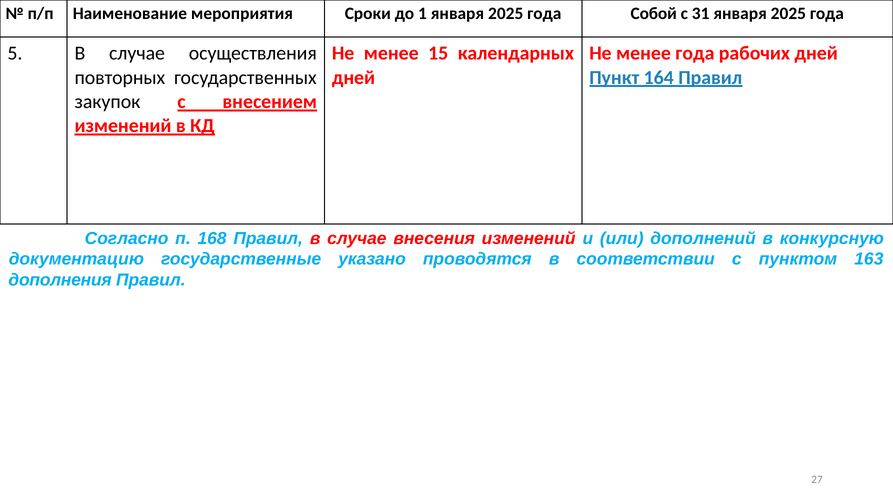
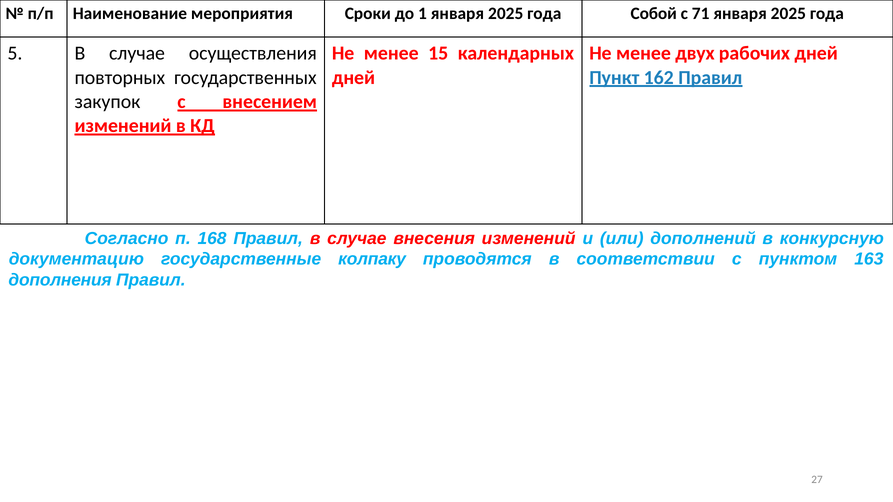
31: 31 -> 71
менее года: года -> двух
164: 164 -> 162
указано: указано -> колпаку
